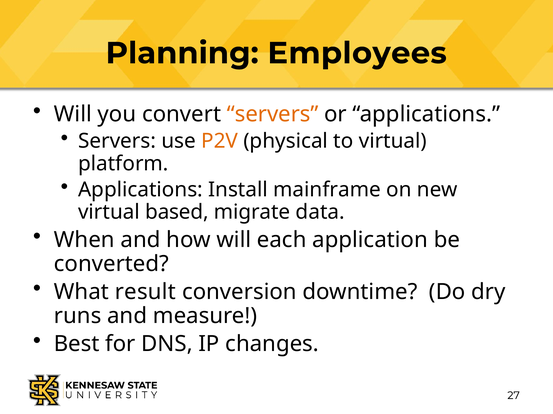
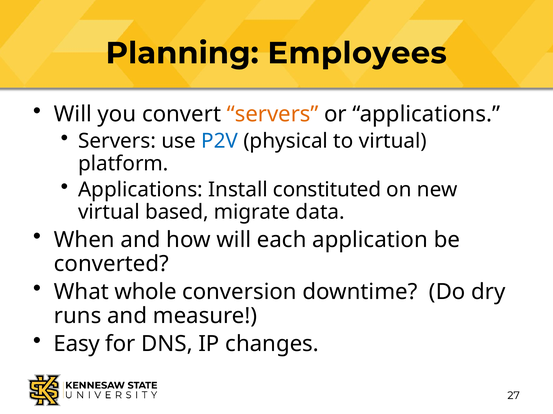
P2V colour: orange -> blue
mainframe: mainframe -> constituted
result: result -> whole
Best: Best -> Easy
